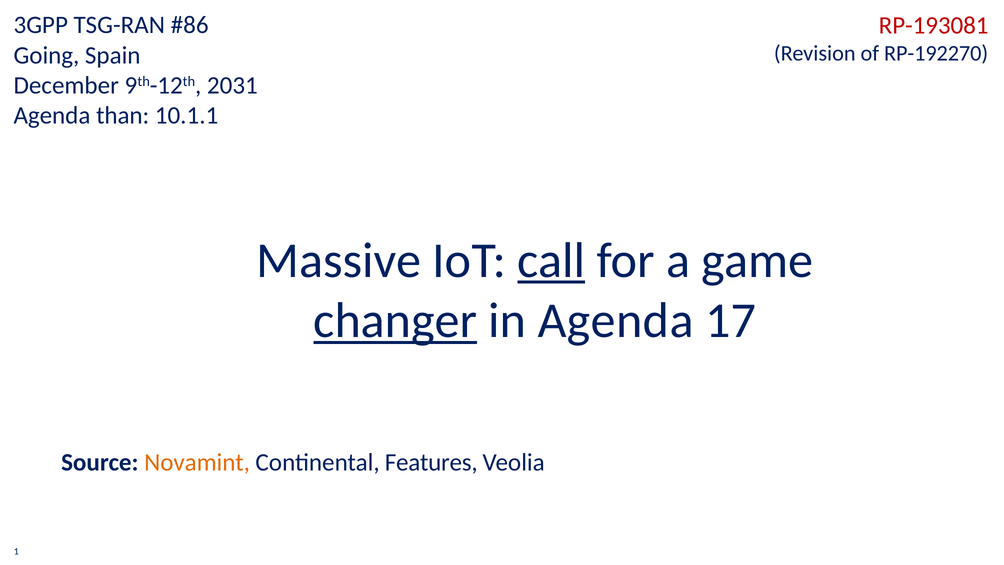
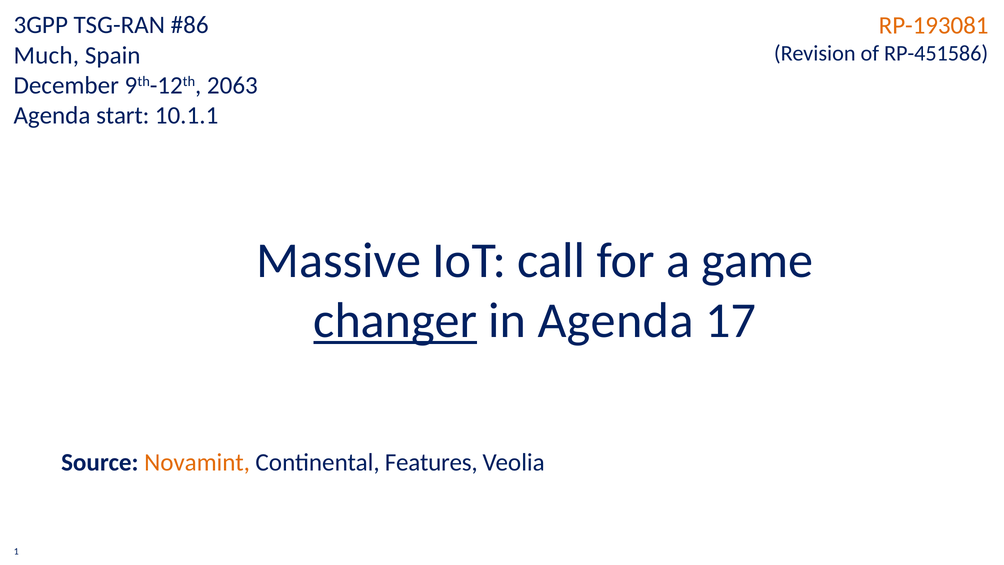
RP-193081 colour: red -> orange
RP-192270: RP-192270 -> RP-451586
Going: Going -> Much
2031: 2031 -> 2063
than: than -> start
call underline: present -> none
